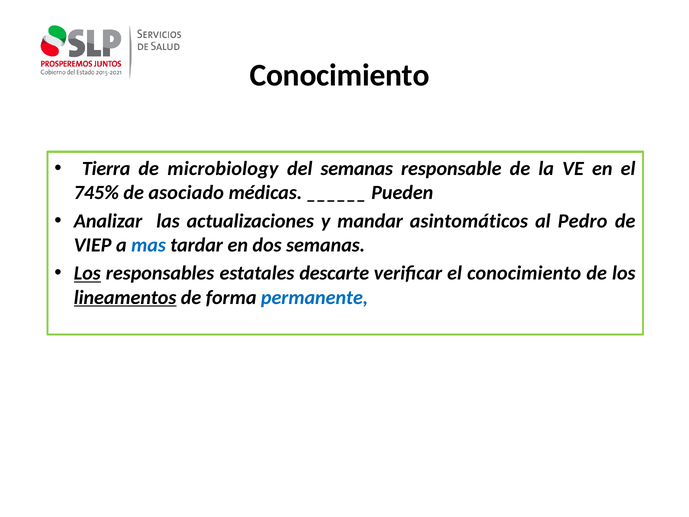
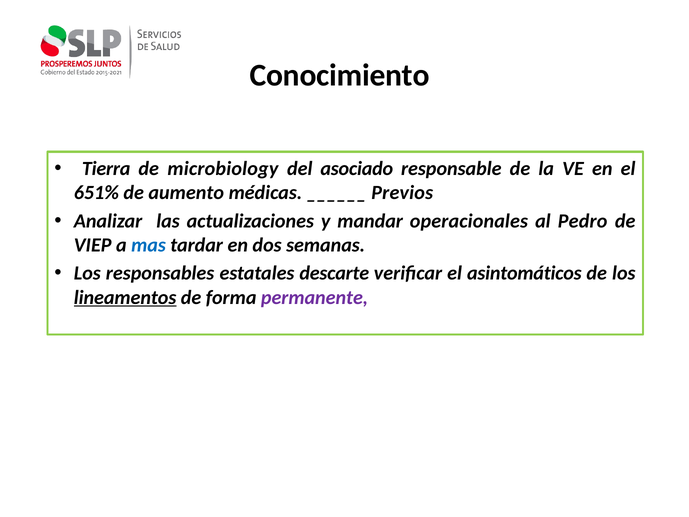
del semanas: semanas -> asociado
745%: 745% -> 651%
asociado: asociado -> aumento
Pueden: Pueden -> Previos
asintomáticos: asintomáticos -> operacionales
Los at (87, 273) underline: present -> none
el conocimiento: conocimiento -> asintomáticos
permanente colour: blue -> purple
